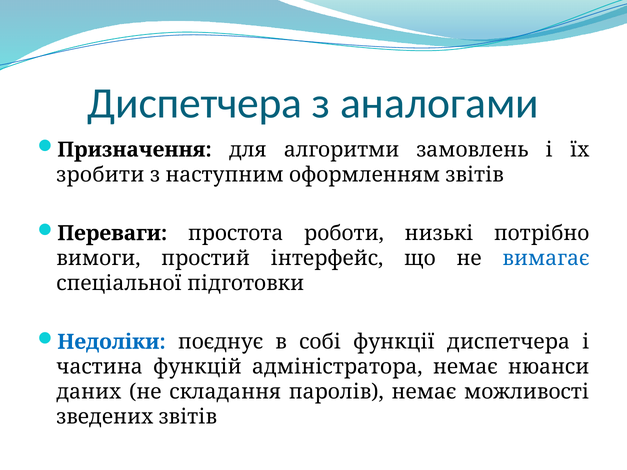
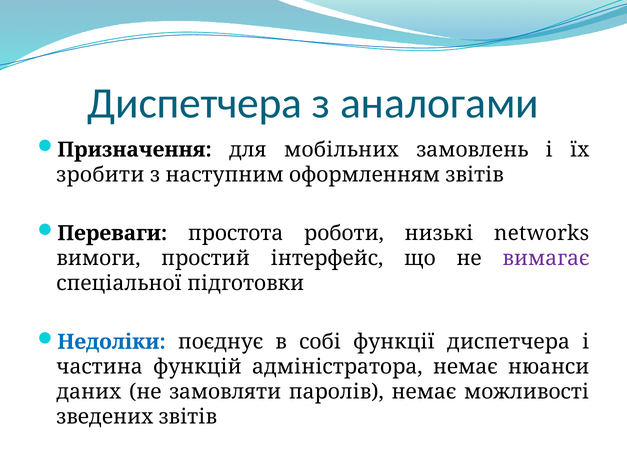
алгоритми: алгоритми -> мобільних
потрібно: потрібно -> networks
вимагає colour: blue -> purple
складання: складання -> замовляти
